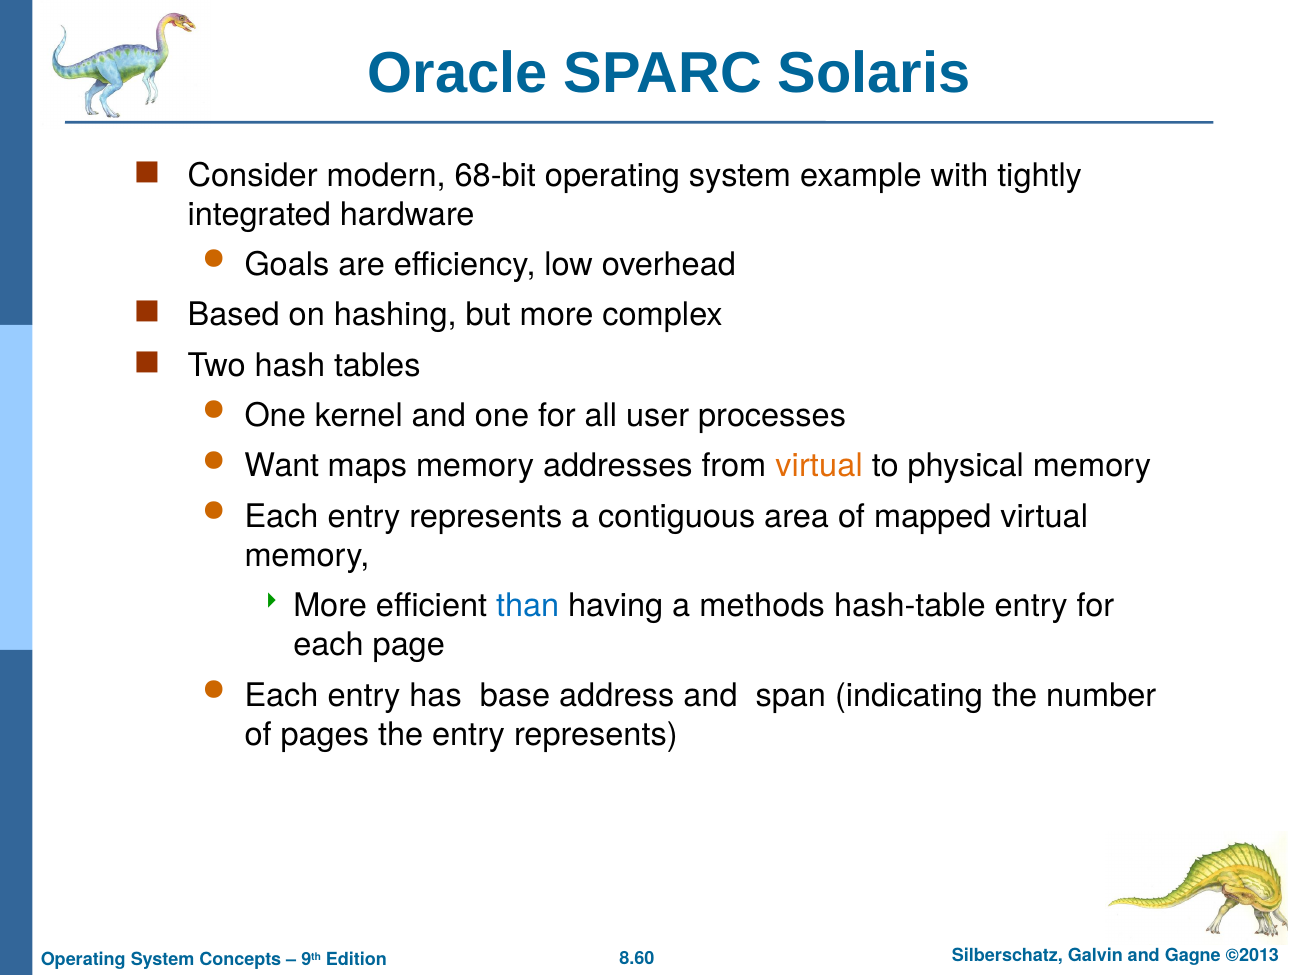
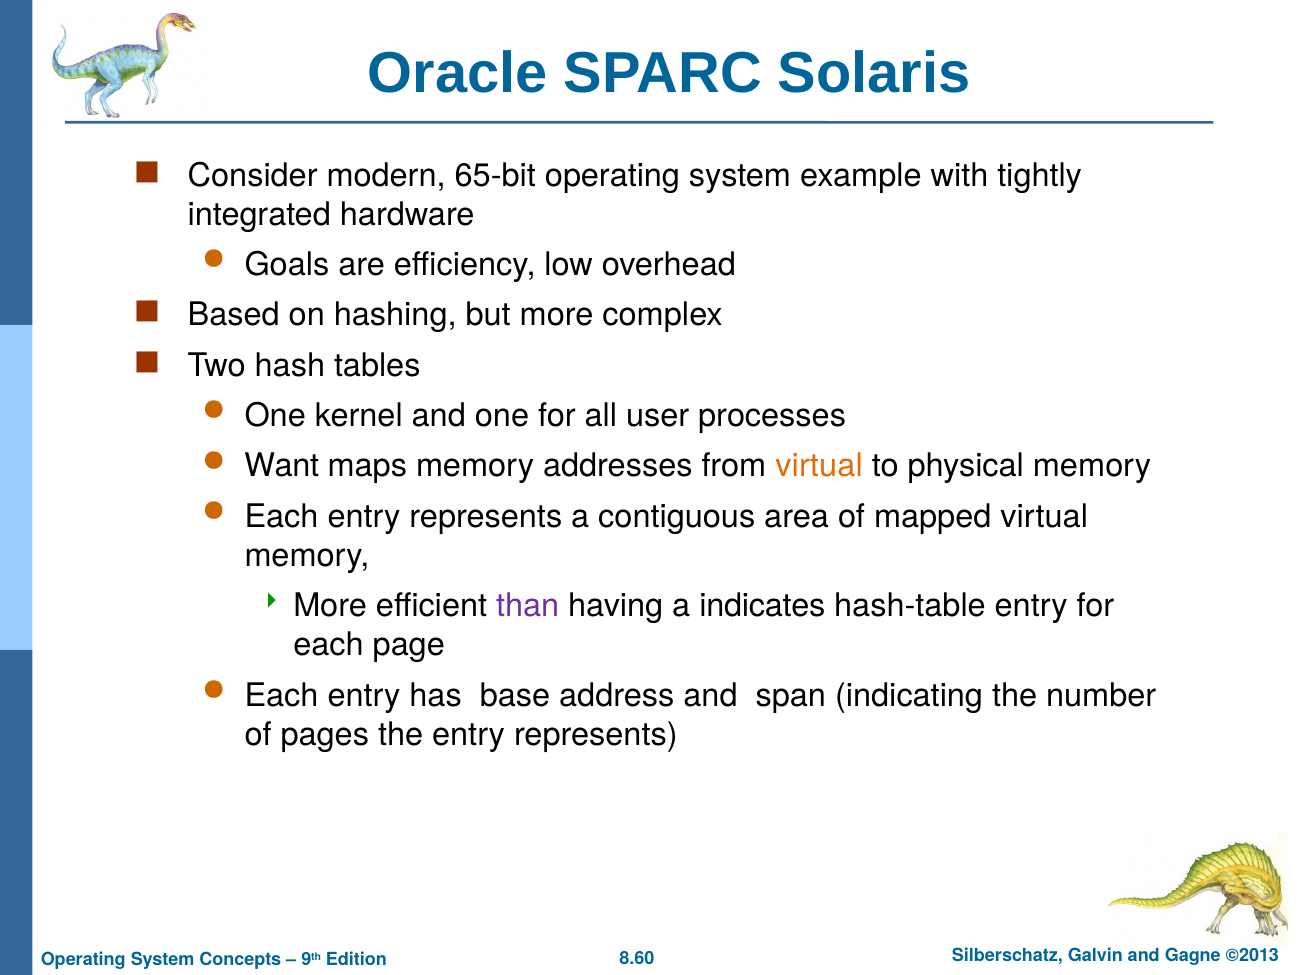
68-bit: 68-bit -> 65-bit
than colour: blue -> purple
methods: methods -> indicates
